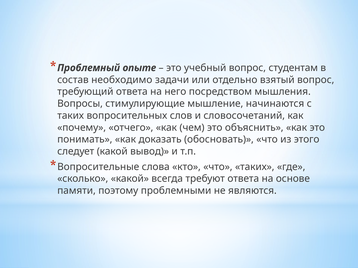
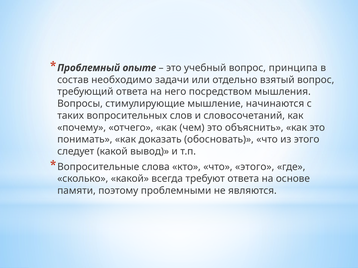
студентам: студентам -> принципа
что таких: таких -> этого
